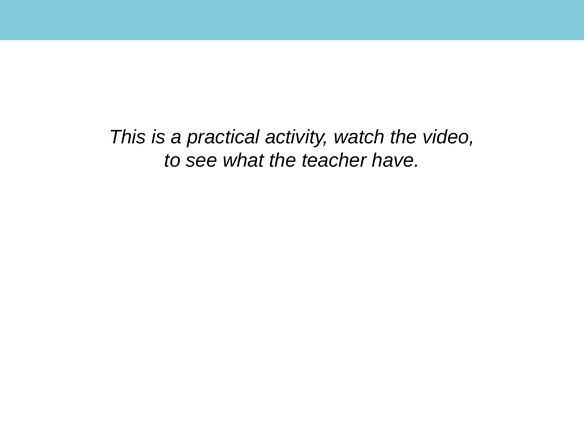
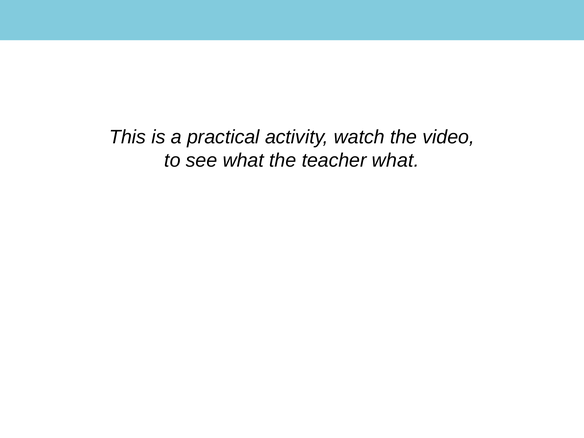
teacher have: have -> what
